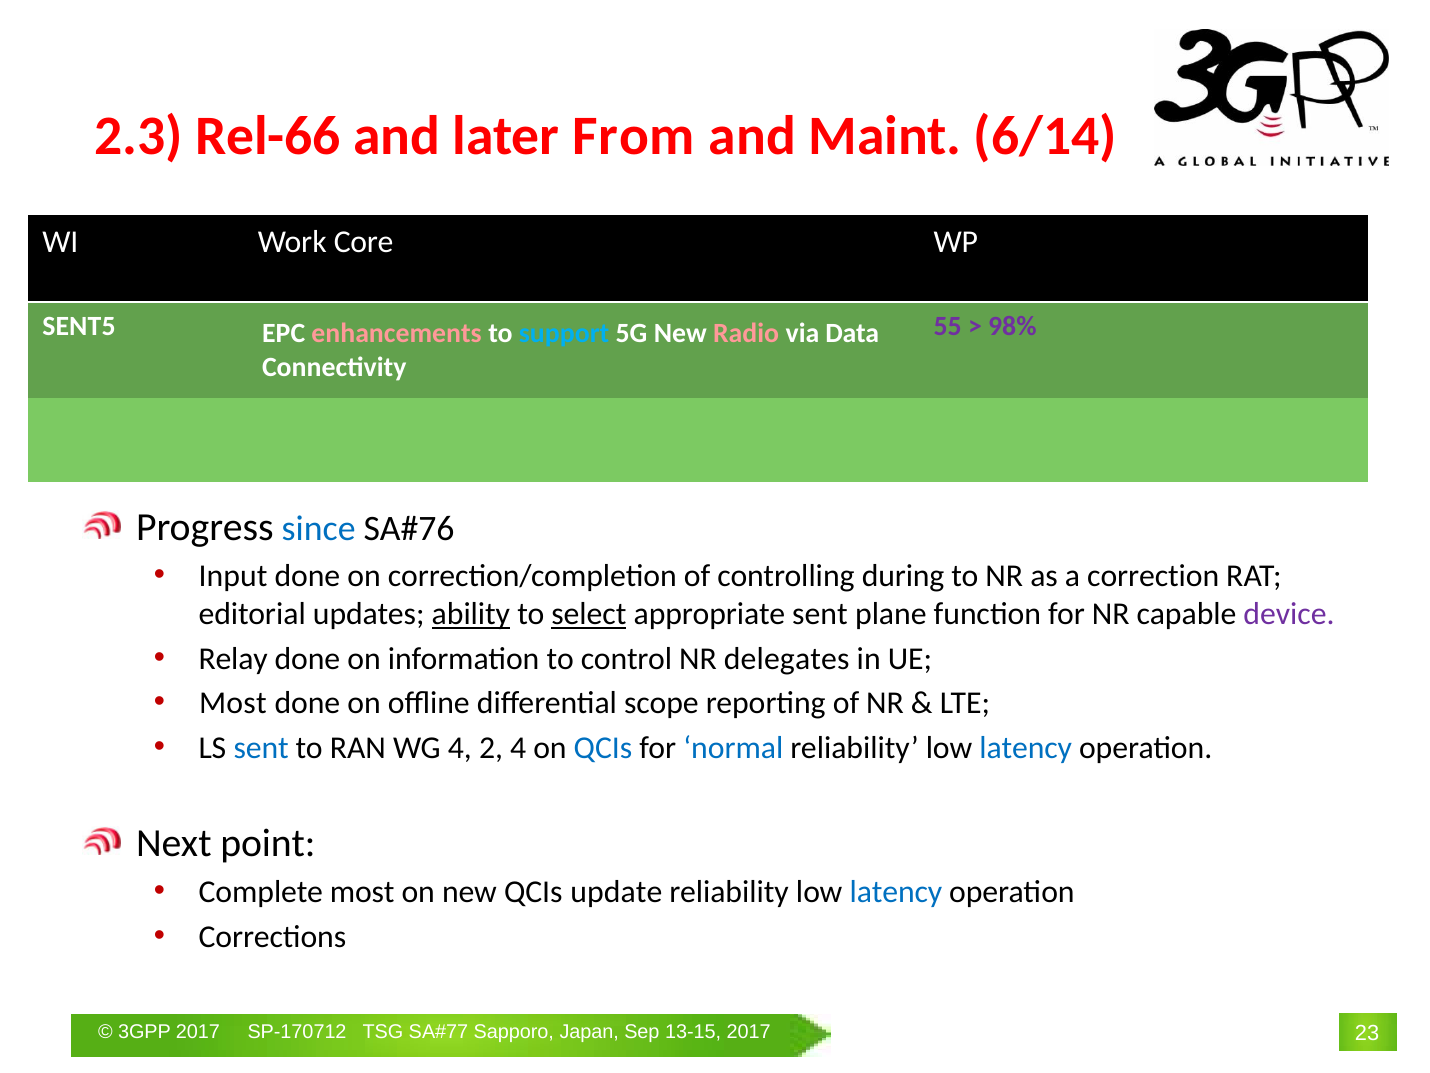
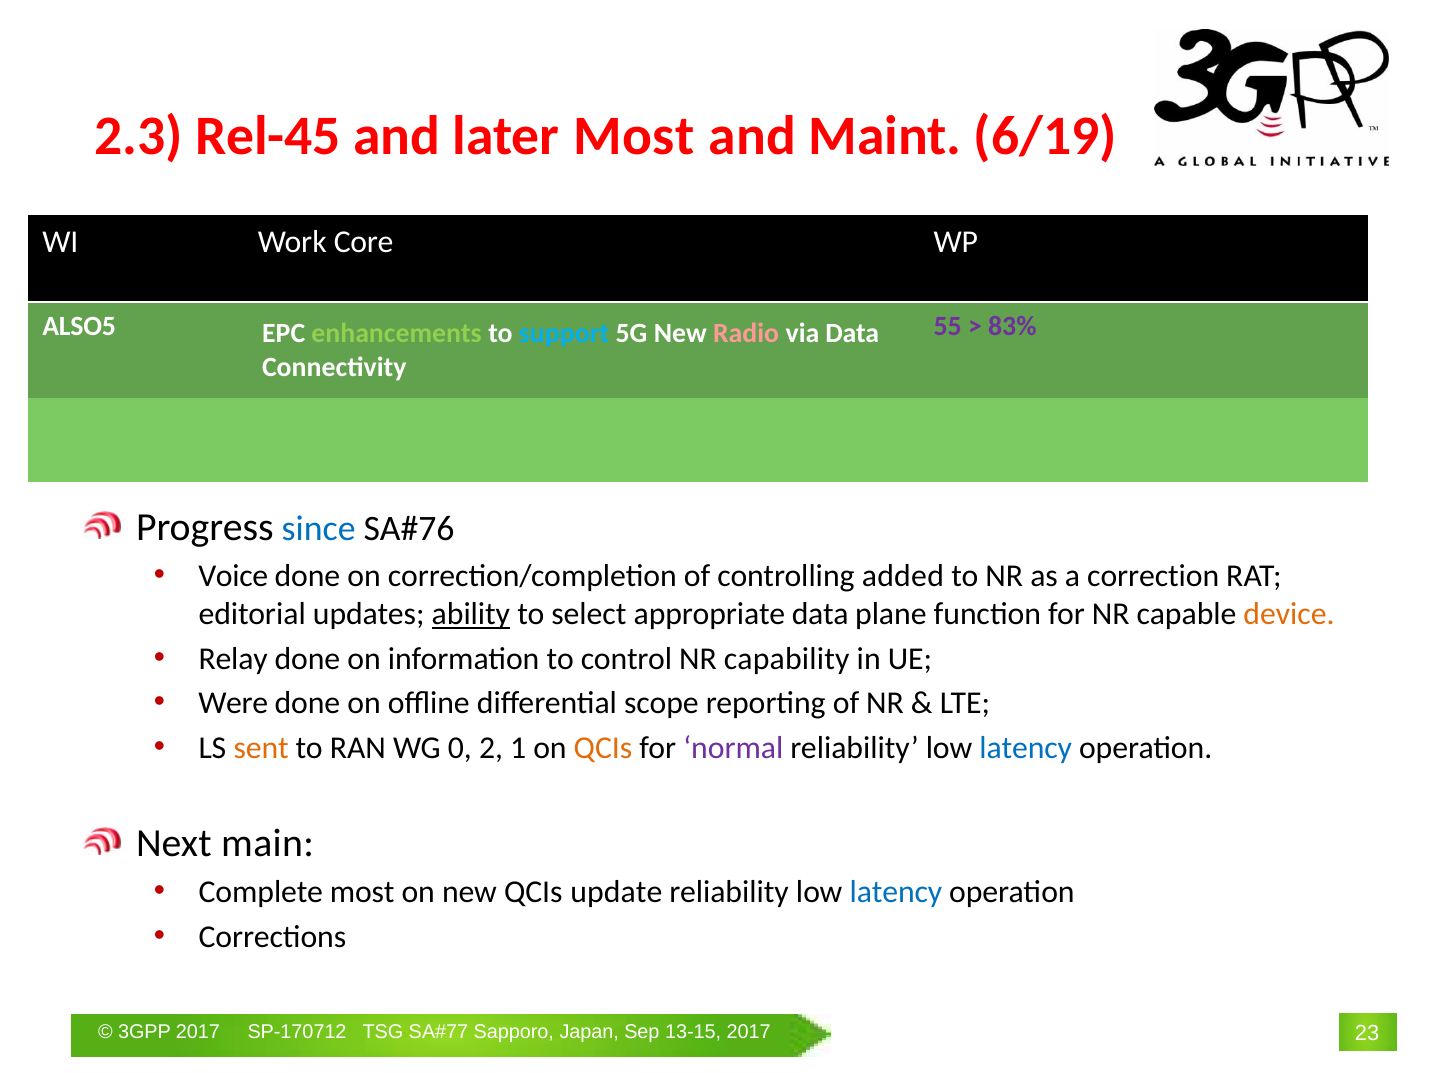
Rel-66: Rel-66 -> Rel-45
later From: From -> Most
6/14: 6/14 -> 6/19
SENT5: SENT5 -> ALSO5
enhancements colour: pink -> light green
98%: 98% -> 83%
Input: Input -> Voice
during: during -> added
select underline: present -> none
appropriate sent: sent -> data
device colour: purple -> orange
delegates: delegates -> capability
Most at (233, 703): Most -> Were
sent at (261, 747) colour: blue -> orange
WG 4: 4 -> 0
2 4: 4 -> 1
QCIs at (603, 747) colour: blue -> orange
normal colour: blue -> purple
point: point -> main
